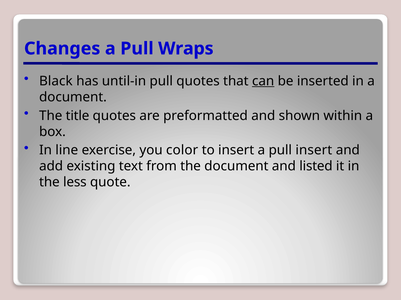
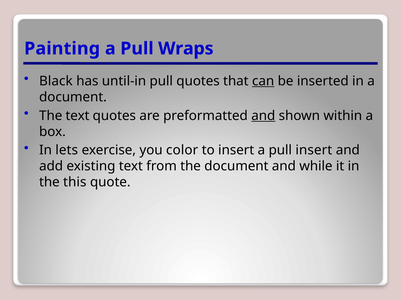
Changes: Changes -> Painting
The title: title -> text
and at (263, 116) underline: none -> present
line: line -> lets
listed: listed -> while
less: less -> this
